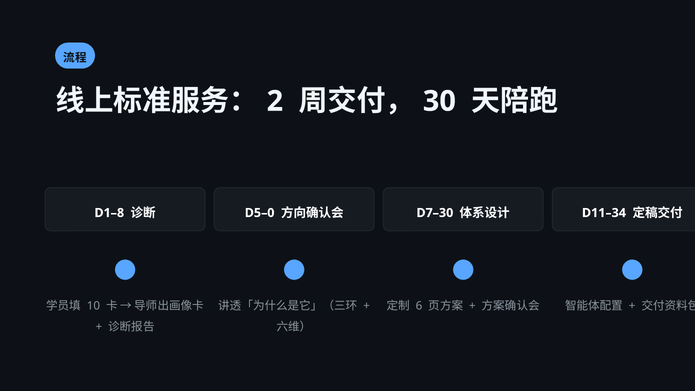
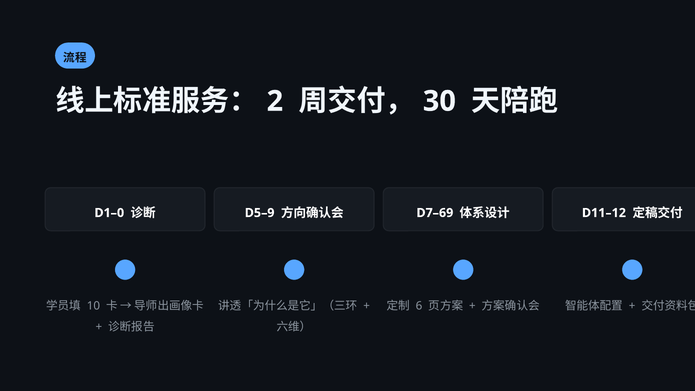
D1–8: D1–8 -> D1–0
D5–0: D5–0 -> D5–9
D7–30: D7–30 -> D7–69
D11–34: D11–34 -> D11–12
